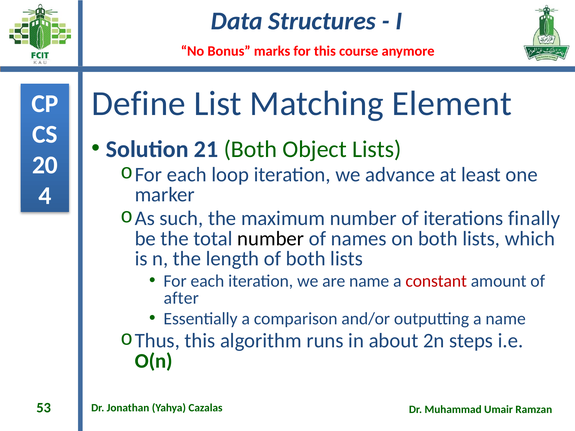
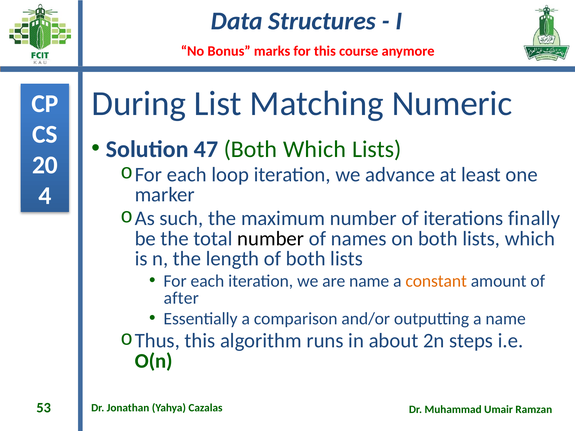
Define: Define -> During
Element: Element -> Numeric
21: 21 -> 47
Both Object: Object -> Which
constant colour: red -> orange
